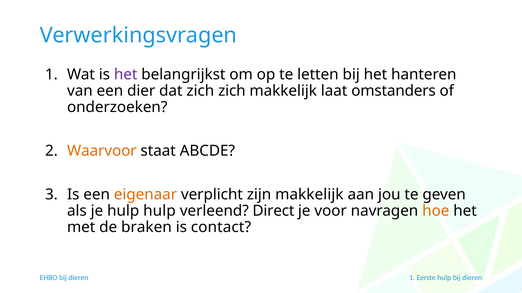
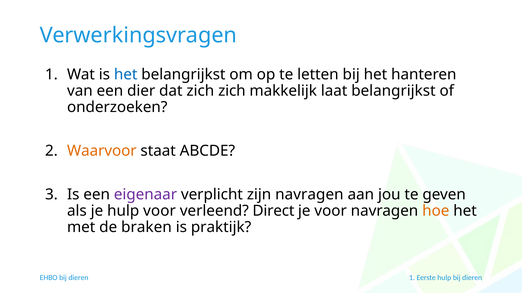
het at (126, 75) colour: purple -> blue
laat omstanders: omstanders -> belangrijkst
eigenaar colour: orange -> purple
zijn makkelijk: makkelijk -> navragen
hulp hulp: hulp -> voor
contact: contact -> praktijk
